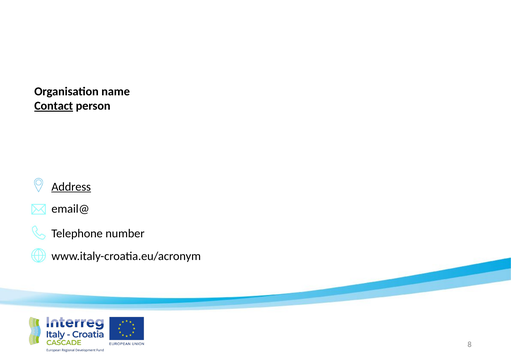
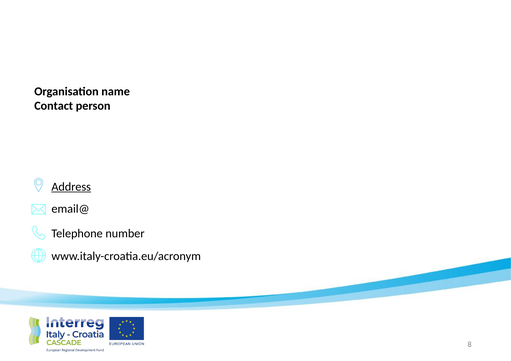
Contact underline: present -> none
